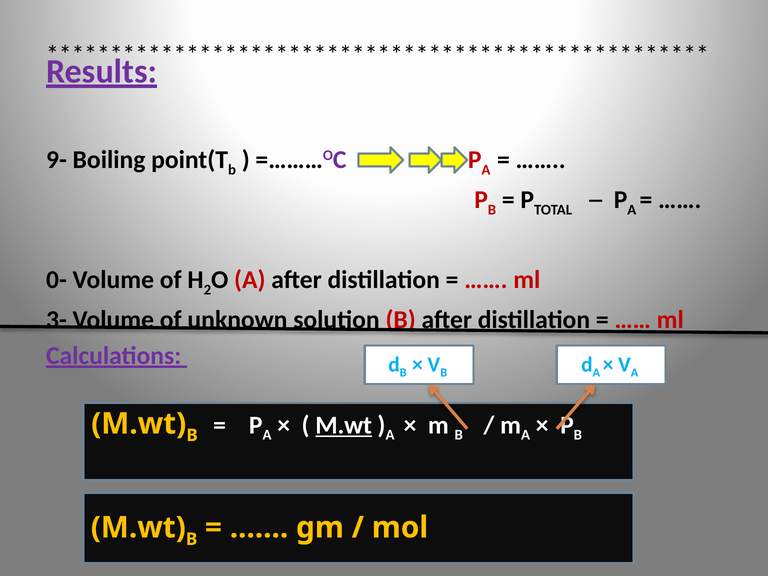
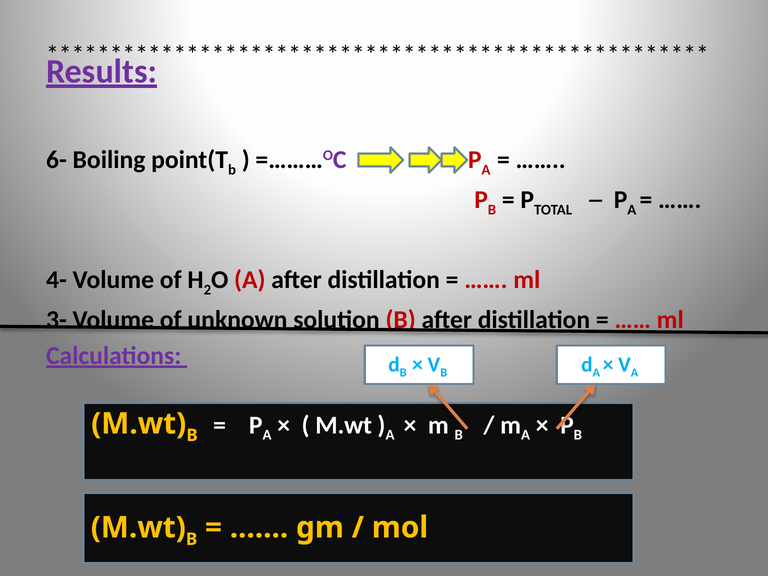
9-: 9- -> 6-
0-: 0- -> 4-
M.wt at (344, 425) underline: present -> none
